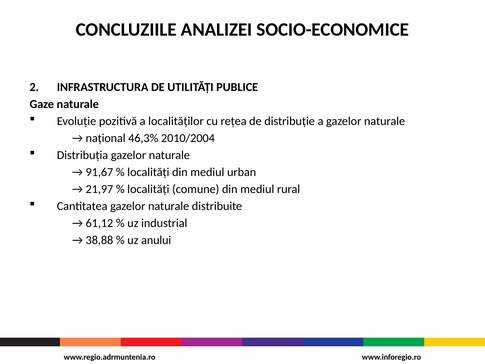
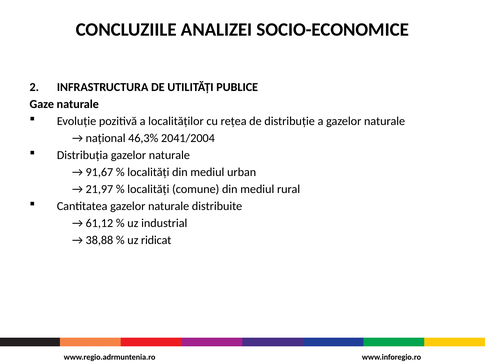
2010/2004: 2010/2004 -> 2041/2004
anului: anului -> ridicat
